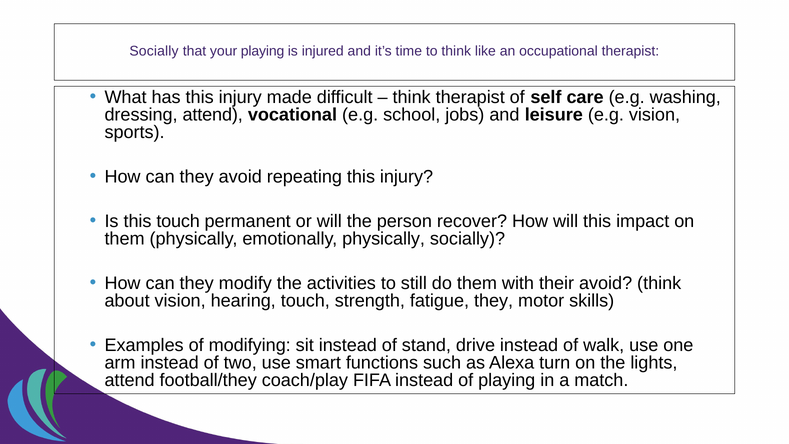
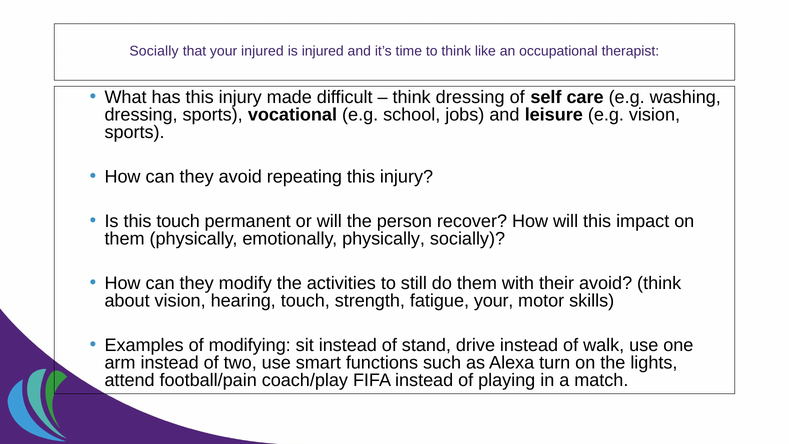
your playing: playing -> injured
think therapist: therapist -> dressing
dressing attend: attend -> sports
fatigue they: they -> your
football/they: football/they -> football/pain
